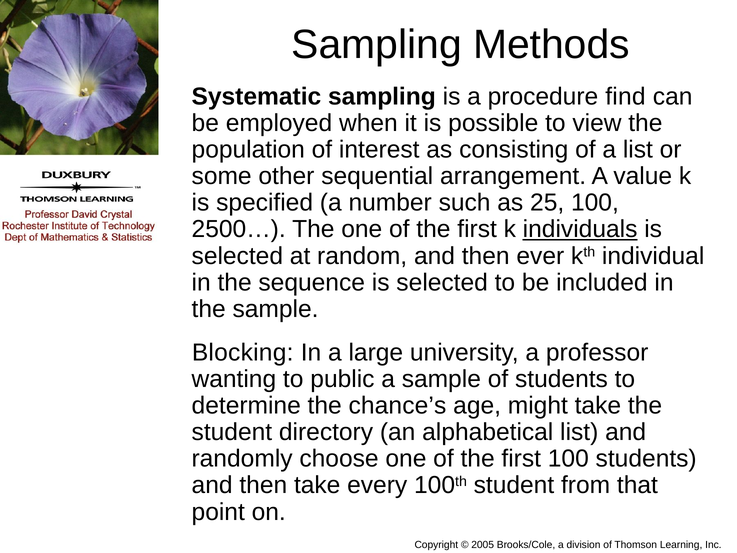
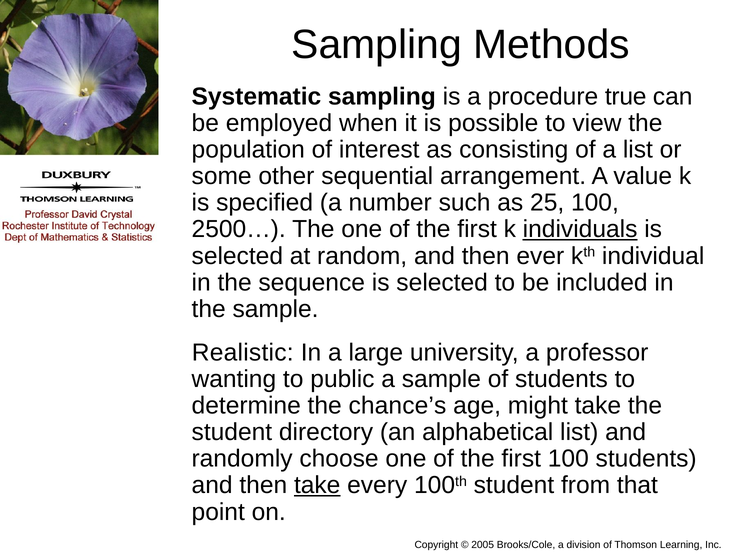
find: find -> true
Blocking: Blocking -> Realistic
take at (317, 485) underline: none -> present
